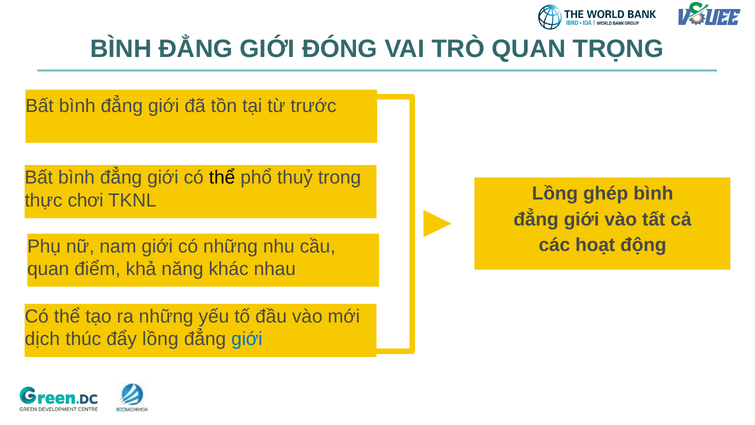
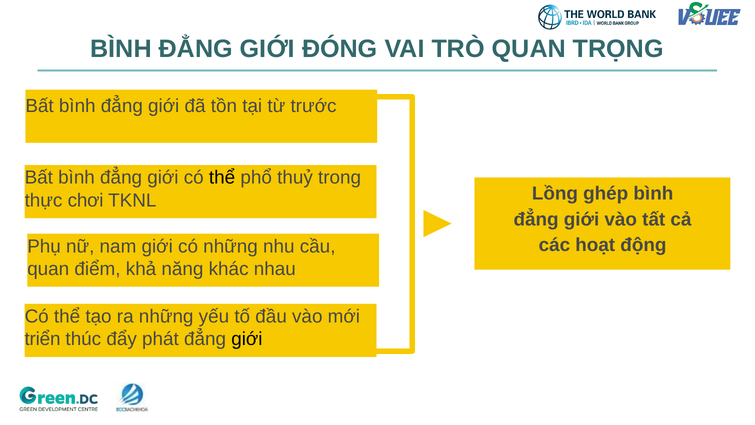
dịch: dịch -> triển
đẩy lồng: lồng -> phát
giới at (247, 339) colour: blue -> black
